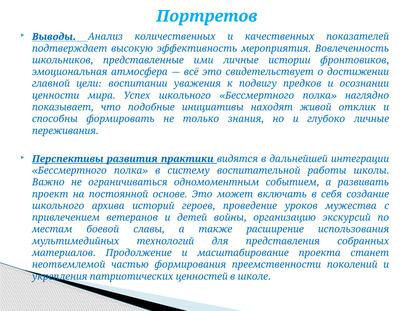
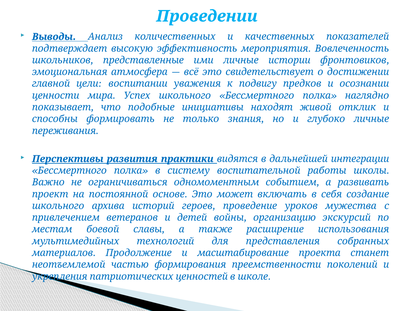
Портретов: Портретов -> Проведении
